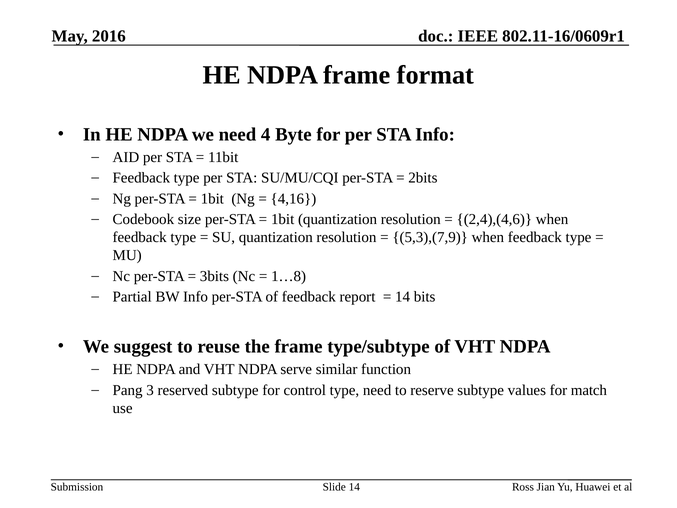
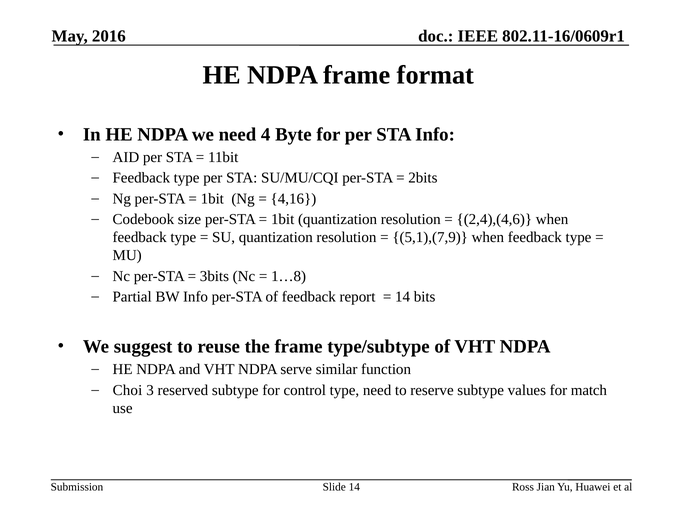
5,3),(7,9: 5,3),(7,9 -> 5,1),(7,9
Pang: Pang -> Choi
